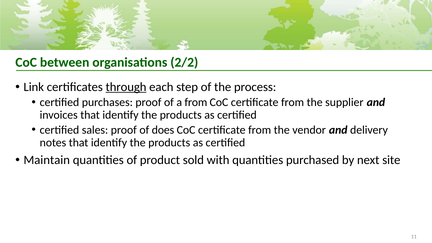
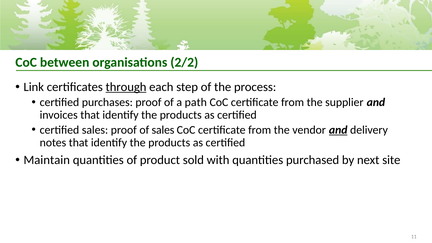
a from: from -> path
of does: does -> sales
and at (338, 130) underline: none -> present
